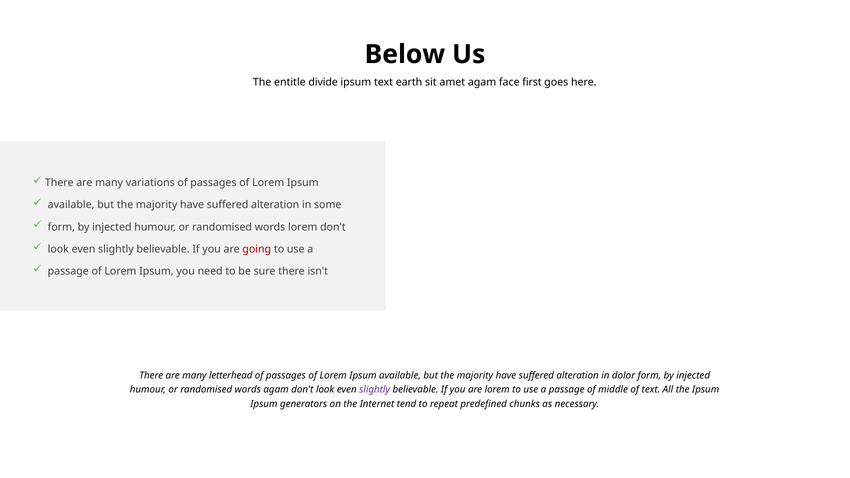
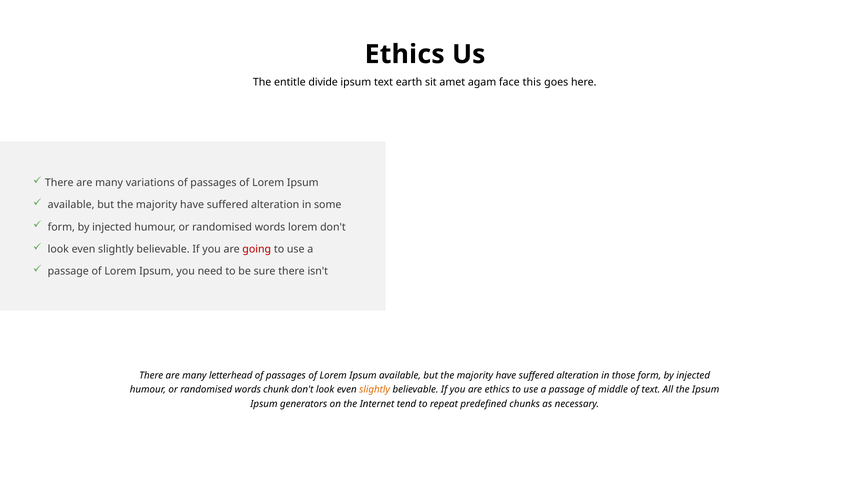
Below at (405, 54): Below -> Ethics
first: first -> this
dolor: dolor -> those
words agam: agam -> chunk
slightly at (375, 390) colour: purple -> orange
are lorem: lorem -> ethics
